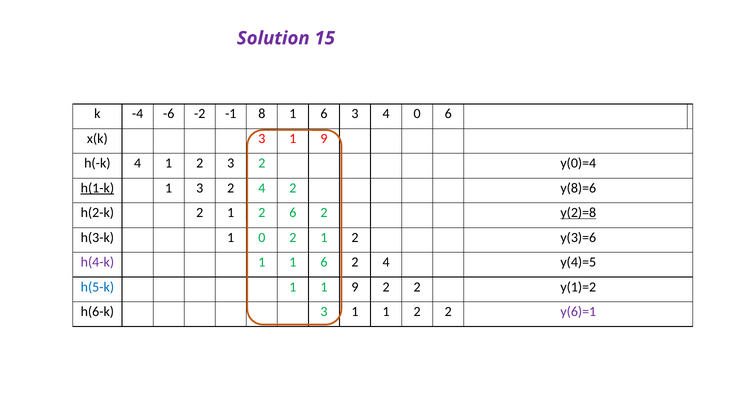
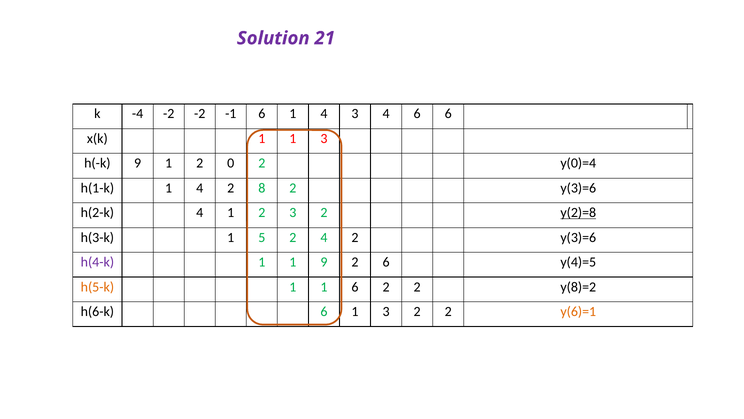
15: 15 -> 21
-4 -6: -6 -> -2
-1 8: 8 -> 6
6 at (324, 114): 6 -> 4
4 0: 0 -> 6
x(k 3: 3 -> 1
9 at (324, 138): 9 -> 3
h(-k 4: 4 -> 9
2 3: 3 -> 0
h(1-k underline: present -> none
3 at (200, 188): 3 -> 4
4 at (262, 188): 4 -> 8
y(8)=6 at (578, 188): y(8)=6 -> y(3)=6
h(2-k 2: 2 -> 4
2 6: 6 -> 3
1 0: 0 -> 5
1 at (324, 237): 1 -> 4
1 1 6: 6 -> 9
4 at (386, 262): 4 -> 6
h(5-k colour: blue -> orange
1 1 9: 9 -> 6
y(1)=2: y(1)=2 -> y(8)=2
h(6-k 3: 3 -> 6
1 at (386, 311): 1 -> 3
y(6)=1 colour: purple -> orange
